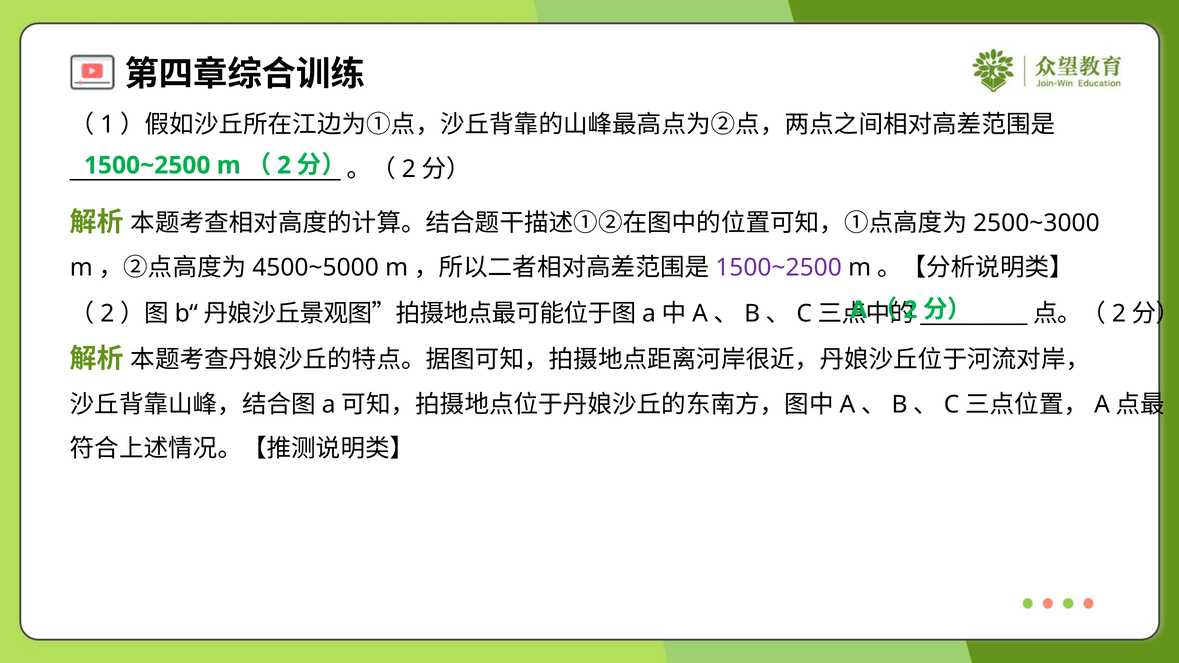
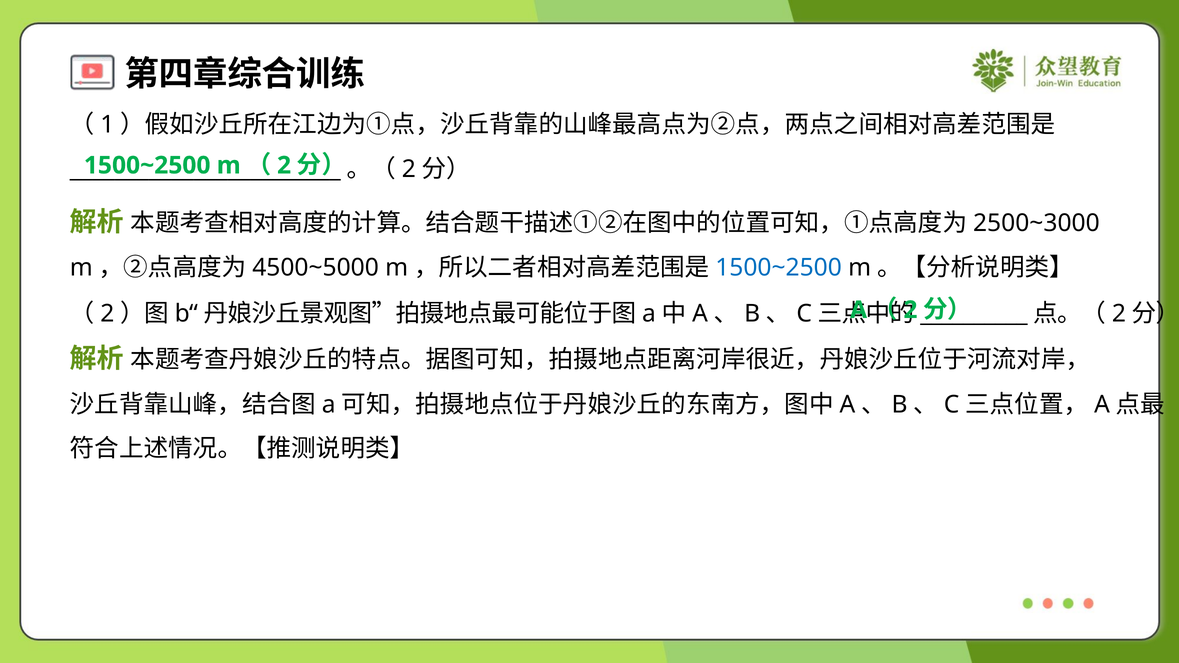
1500~2500 at (779, 268) colour: purple -> blue
